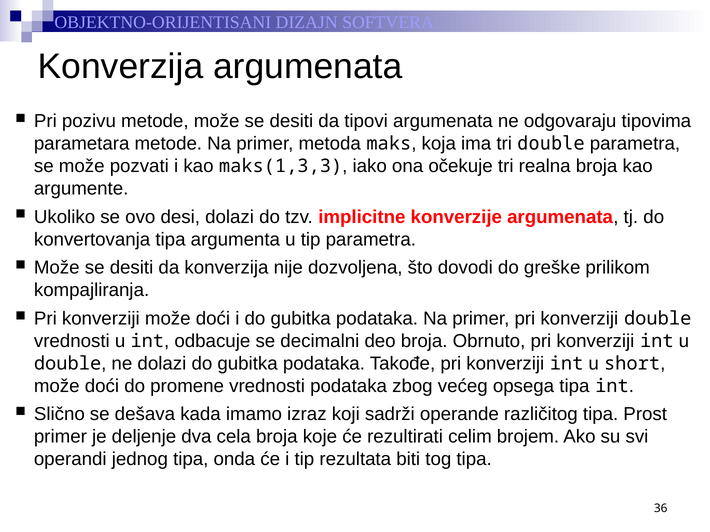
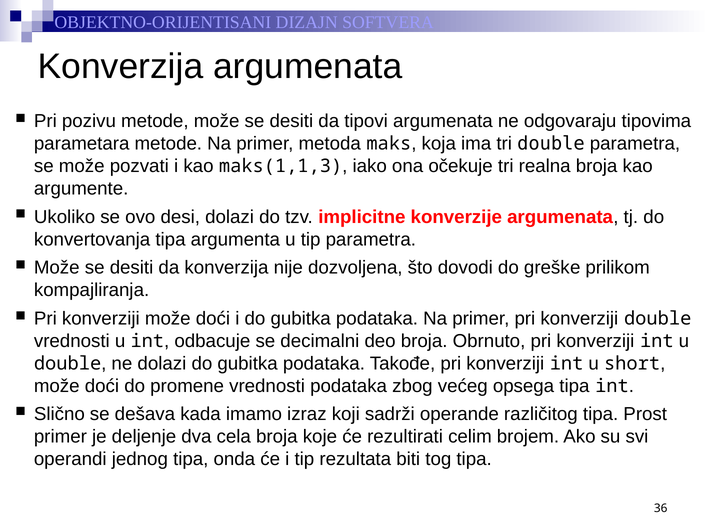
maks(1,3,3: maks(1,3,3 -> maks(1,1,3
